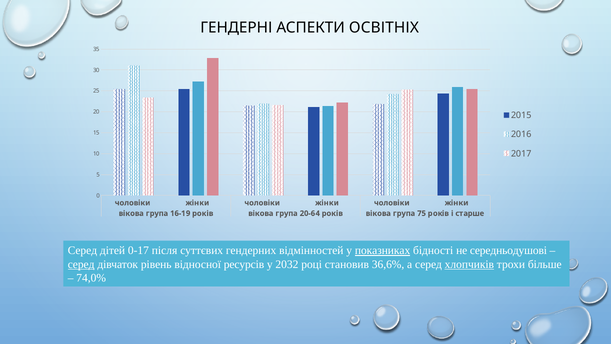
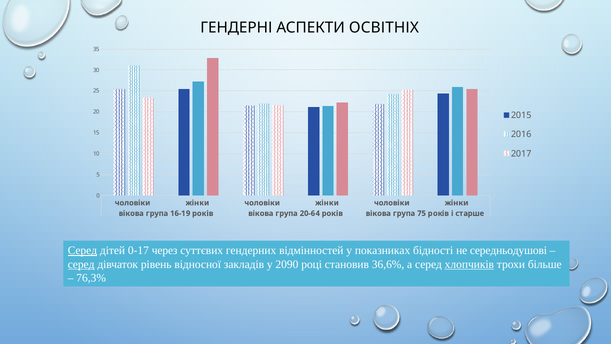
Серед at (82, 250) underline: none -> present
після: після -> через
показниках underline: present -> none
ресурсів: ресурсів -> закладів
2032: 2032 -> 2090
74,0%: 74,0% -> 76,3%
